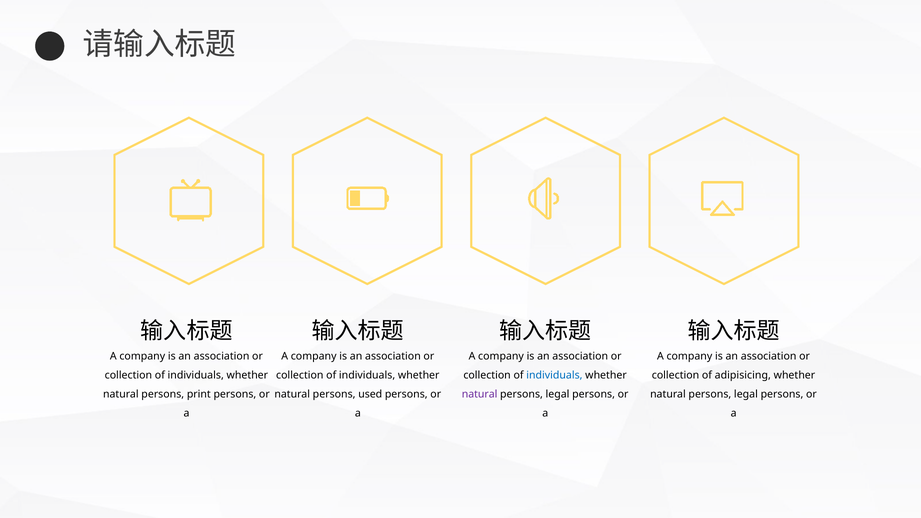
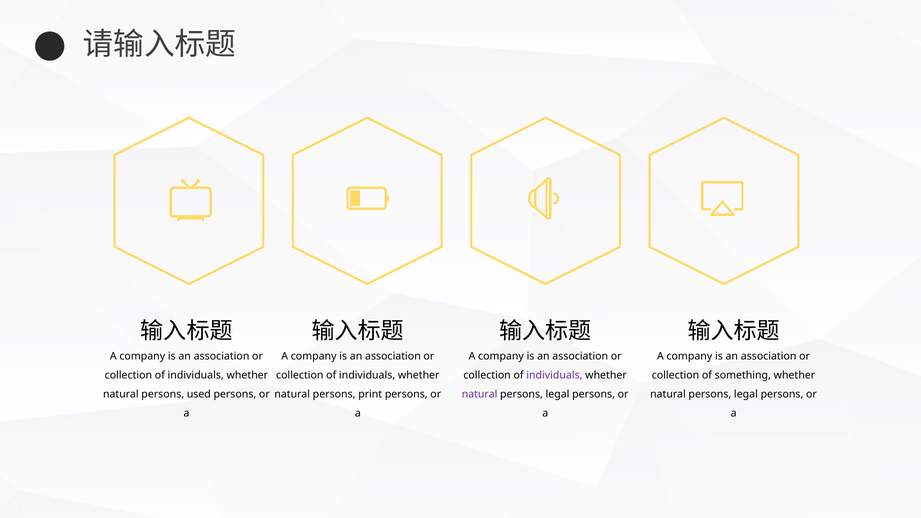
individuals at (554, 375) colour: blue -> purple
adipisicing: adipisicing -> something
print: print -> used
used: used -> print
